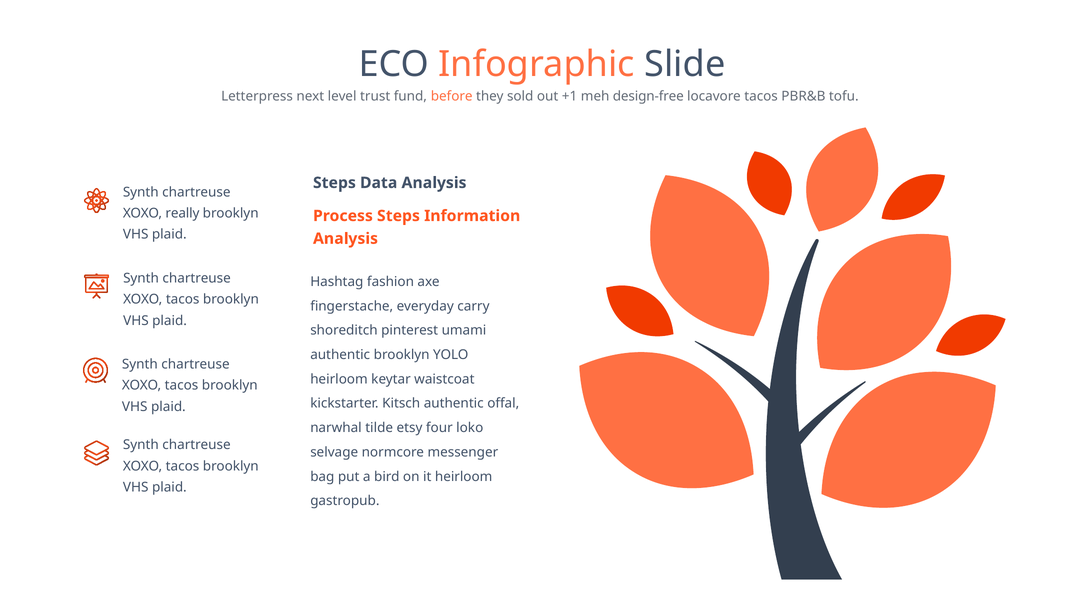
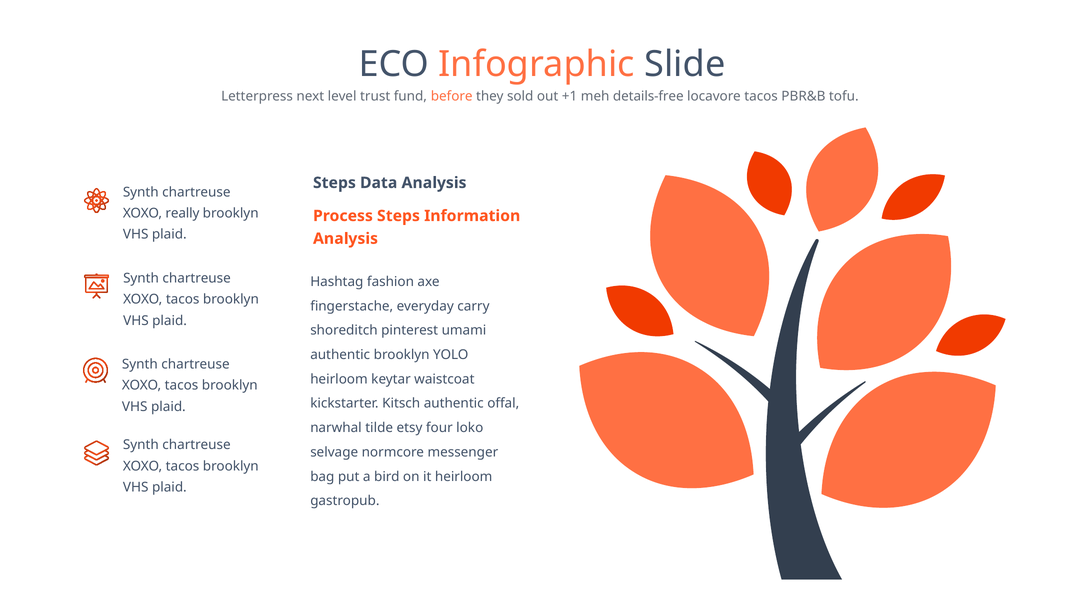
design-free: design-free -> details-free
